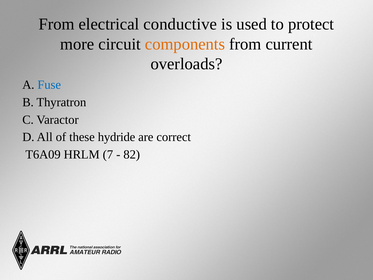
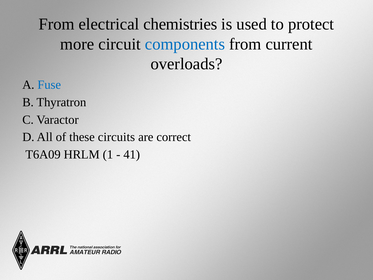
conductive: conductive -> chemistries
components colour: orange -> blue
hydride: hydride -> circuits
7: 7 -> 1
82: 82 -> 41
